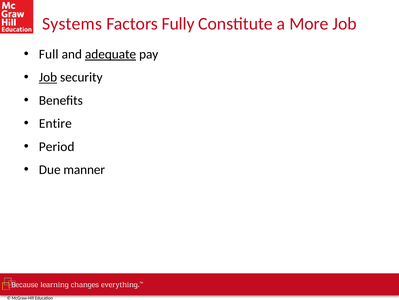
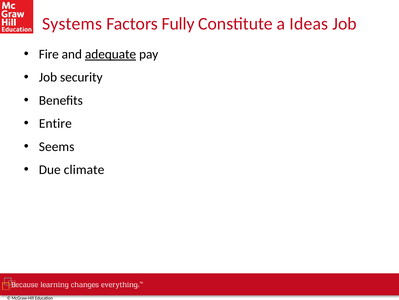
More: More -> Ideas
Full: Full -> Fire
Job at (48, 77) underline: present -> none
Period: Period -> Seems
manner: manner -> climate
